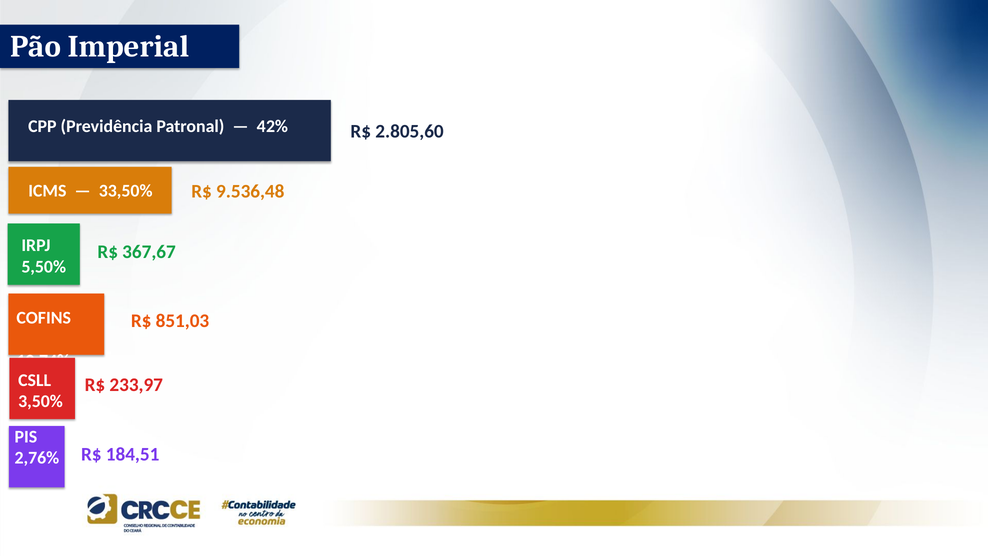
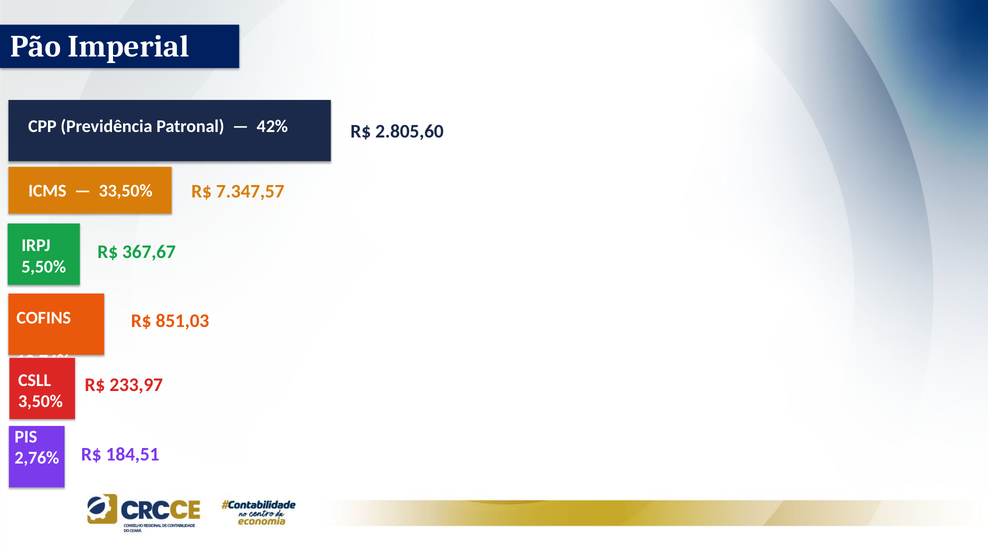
9.536,48: 9.536,48 -> 7.347,57
